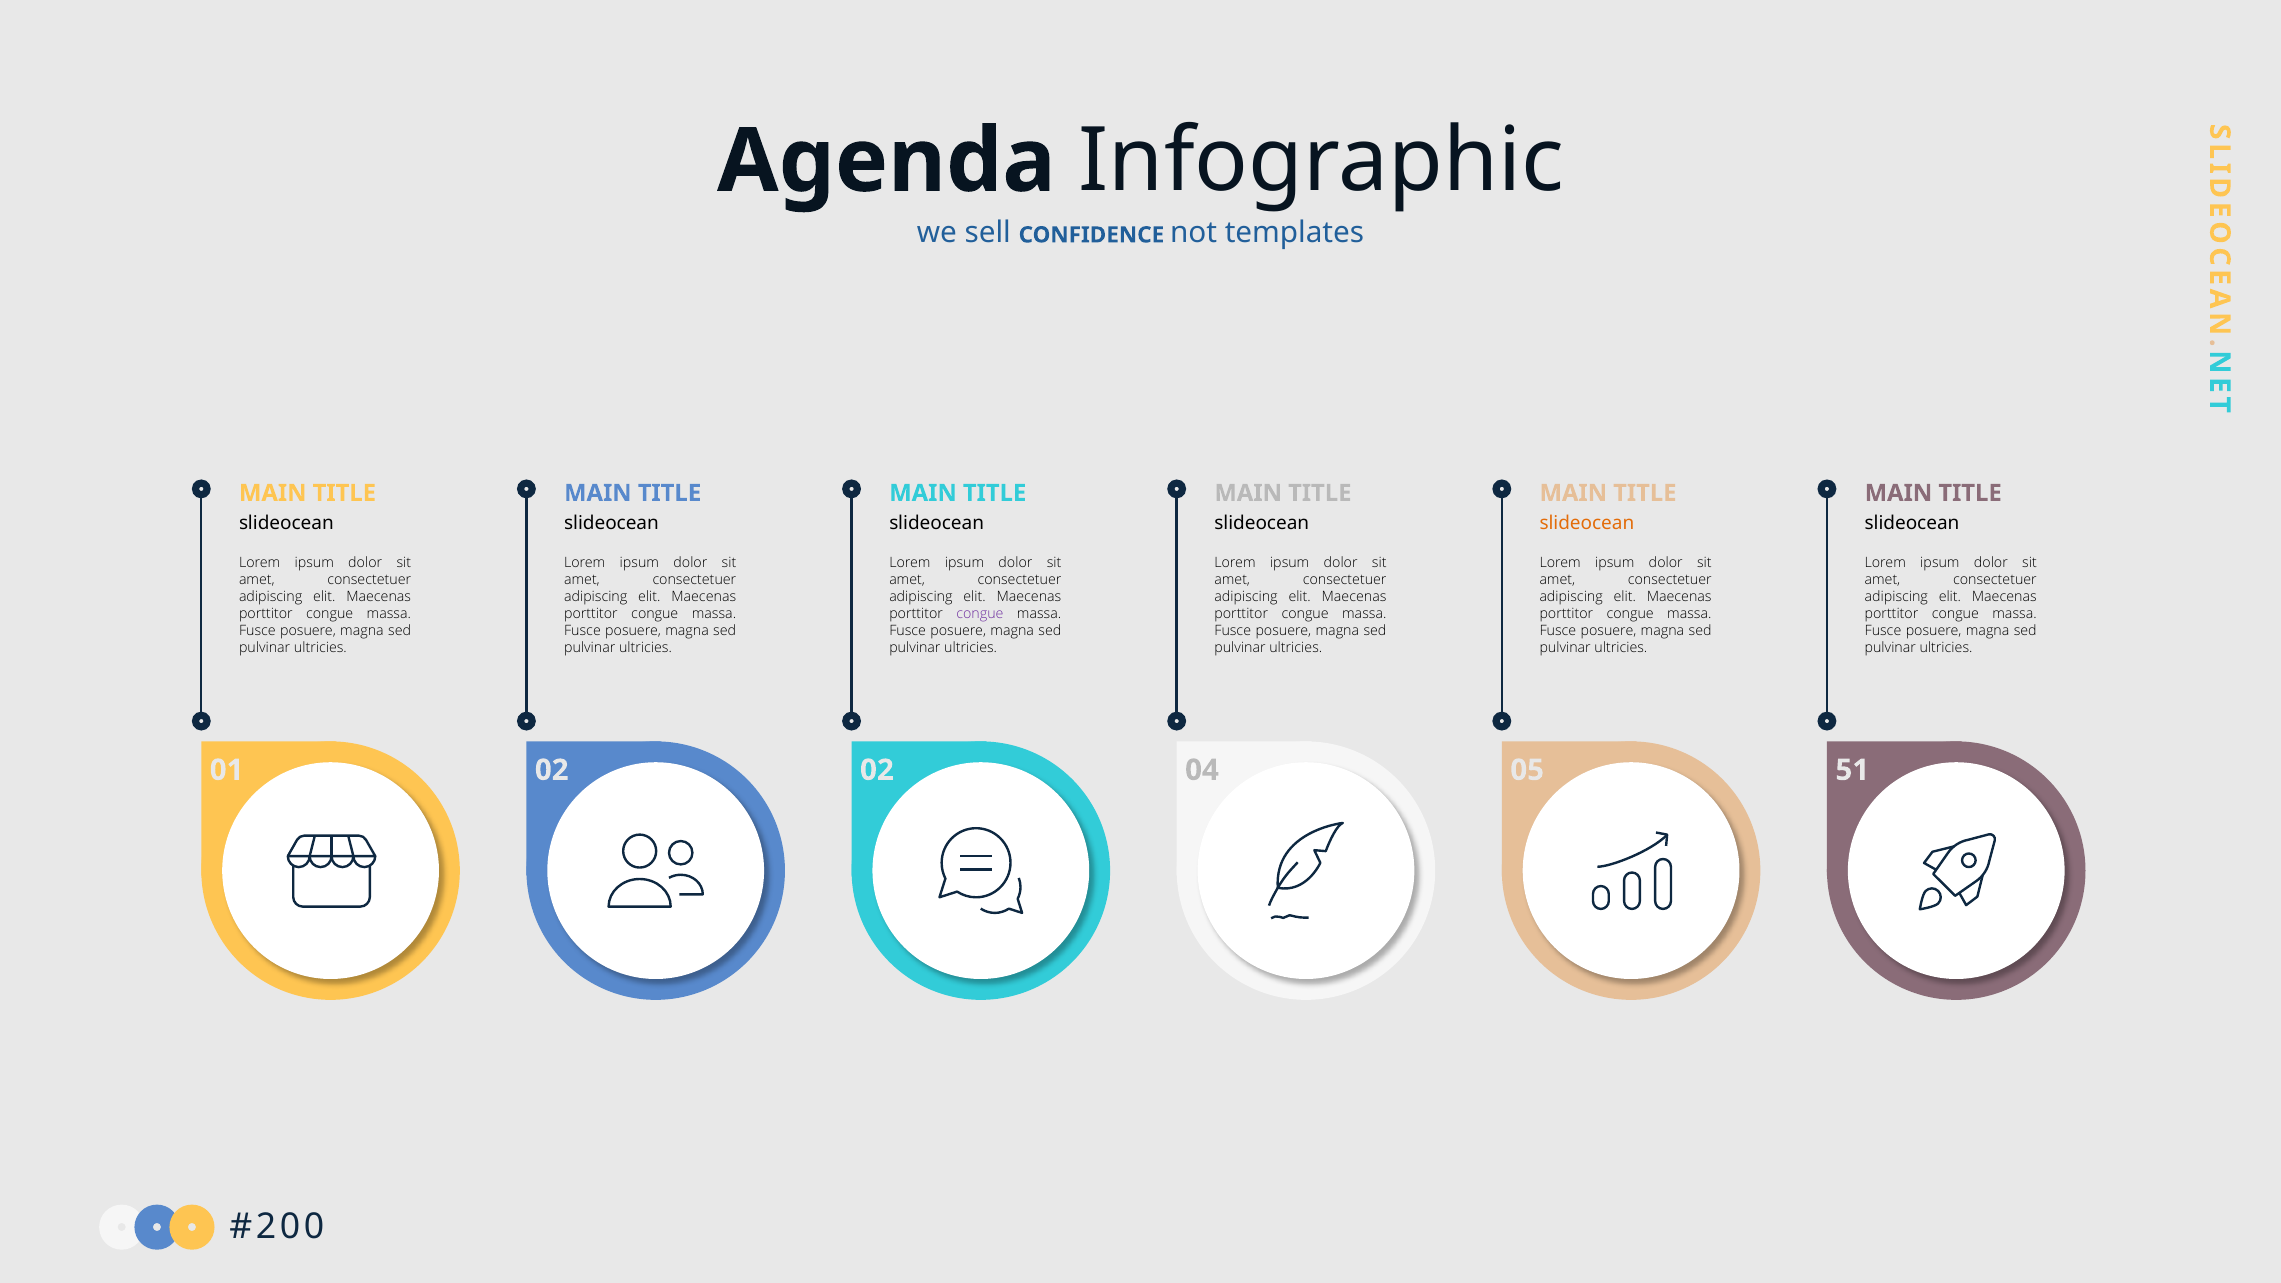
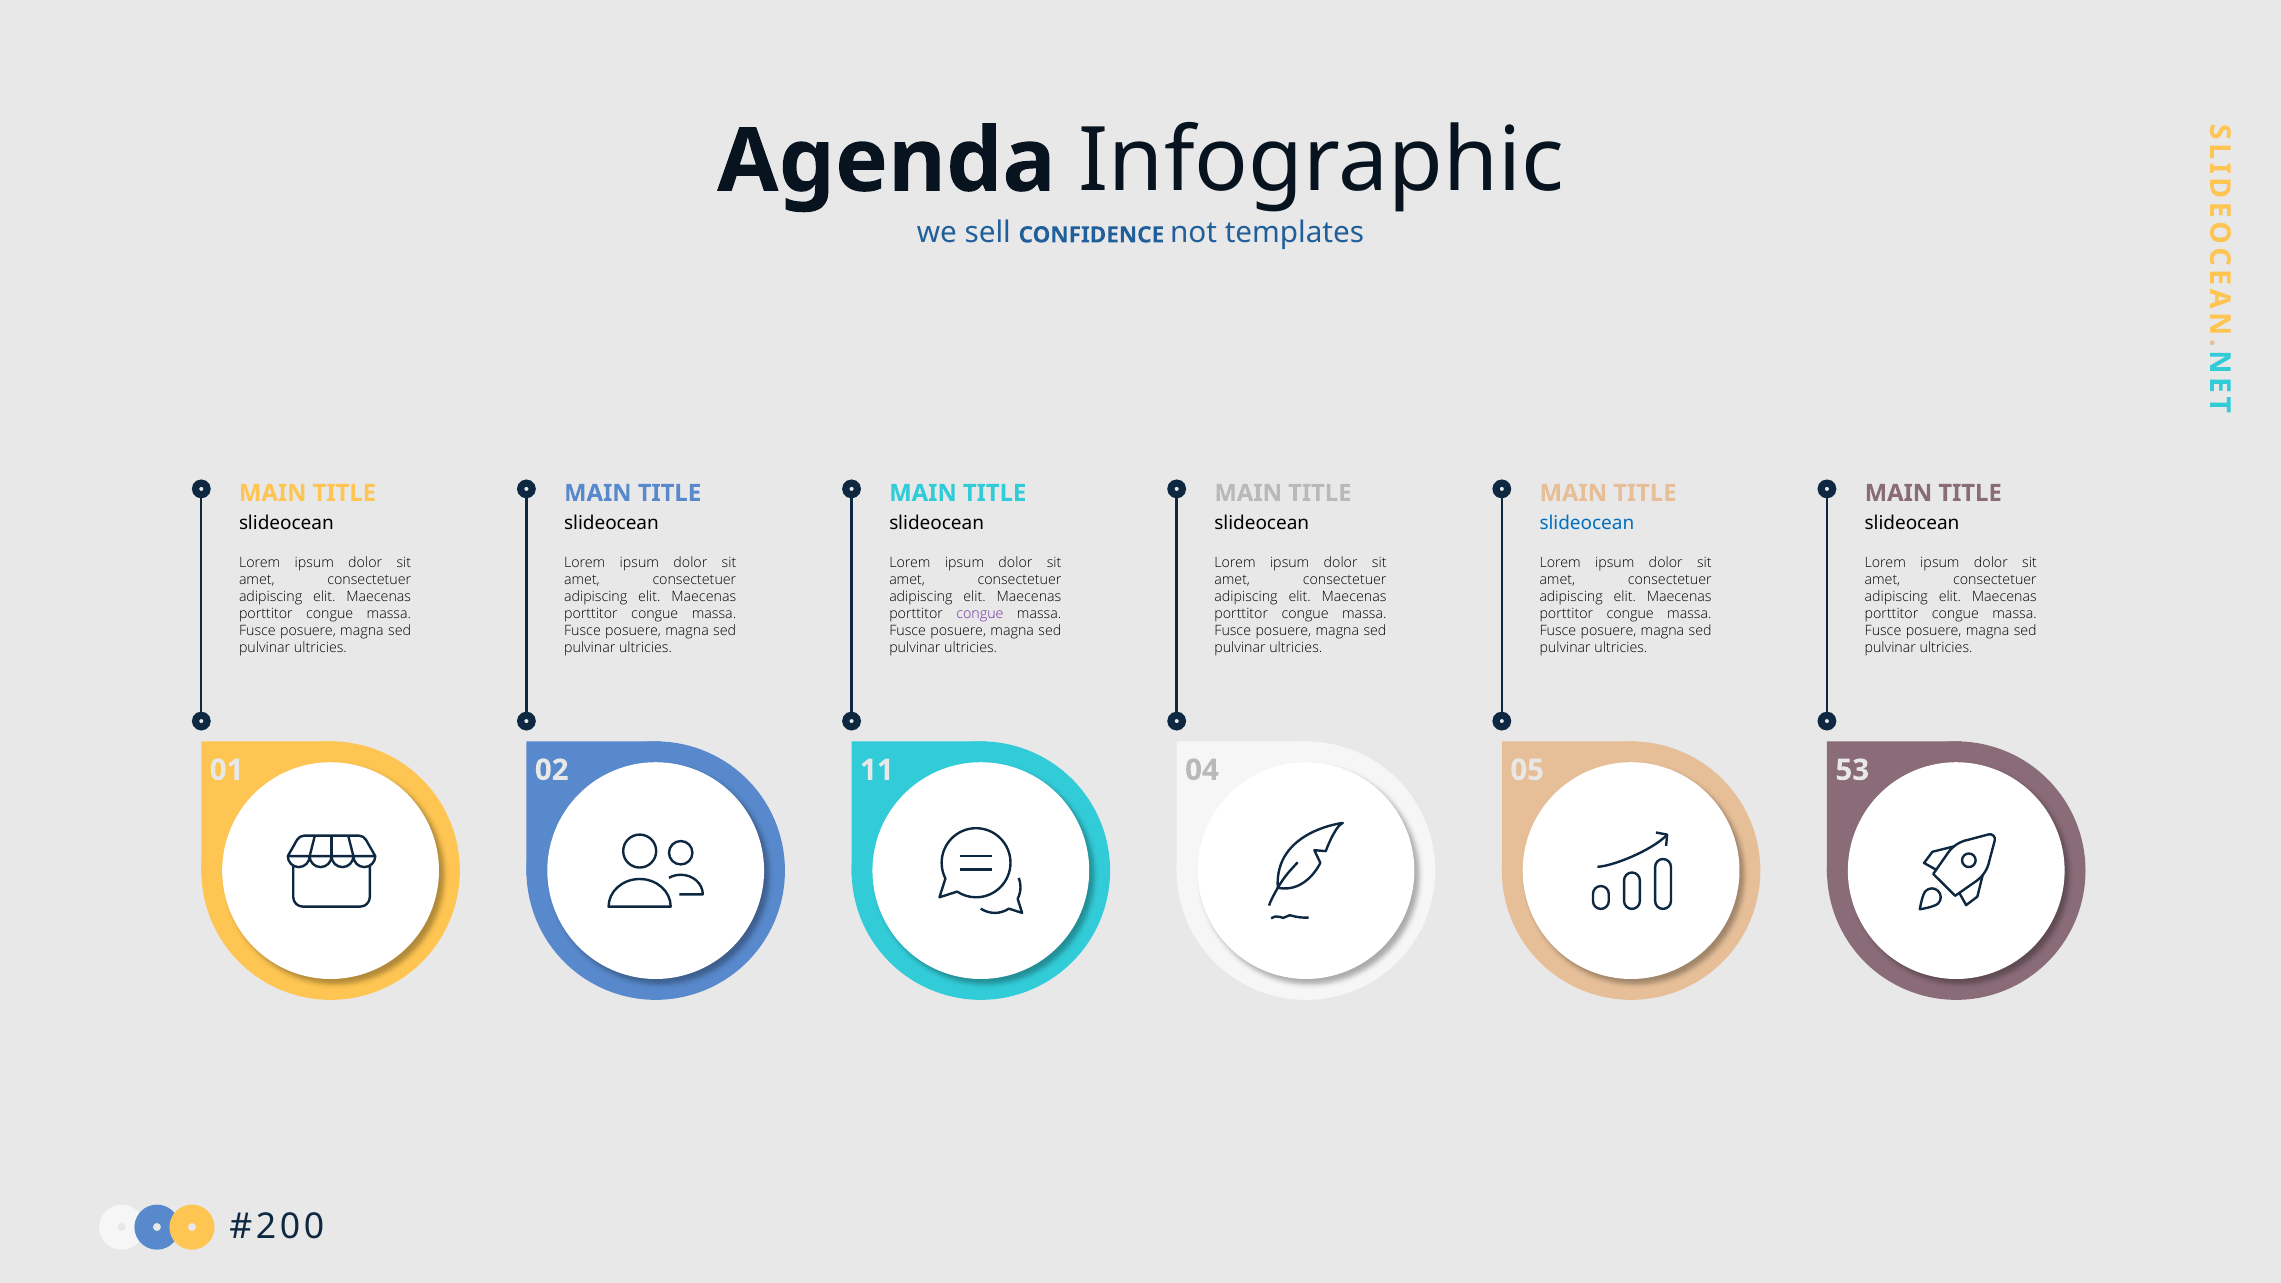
slideocean at (1587, 523) colour: orange -> blue
02 02: 02 -> 11
51: 51 -> 53
